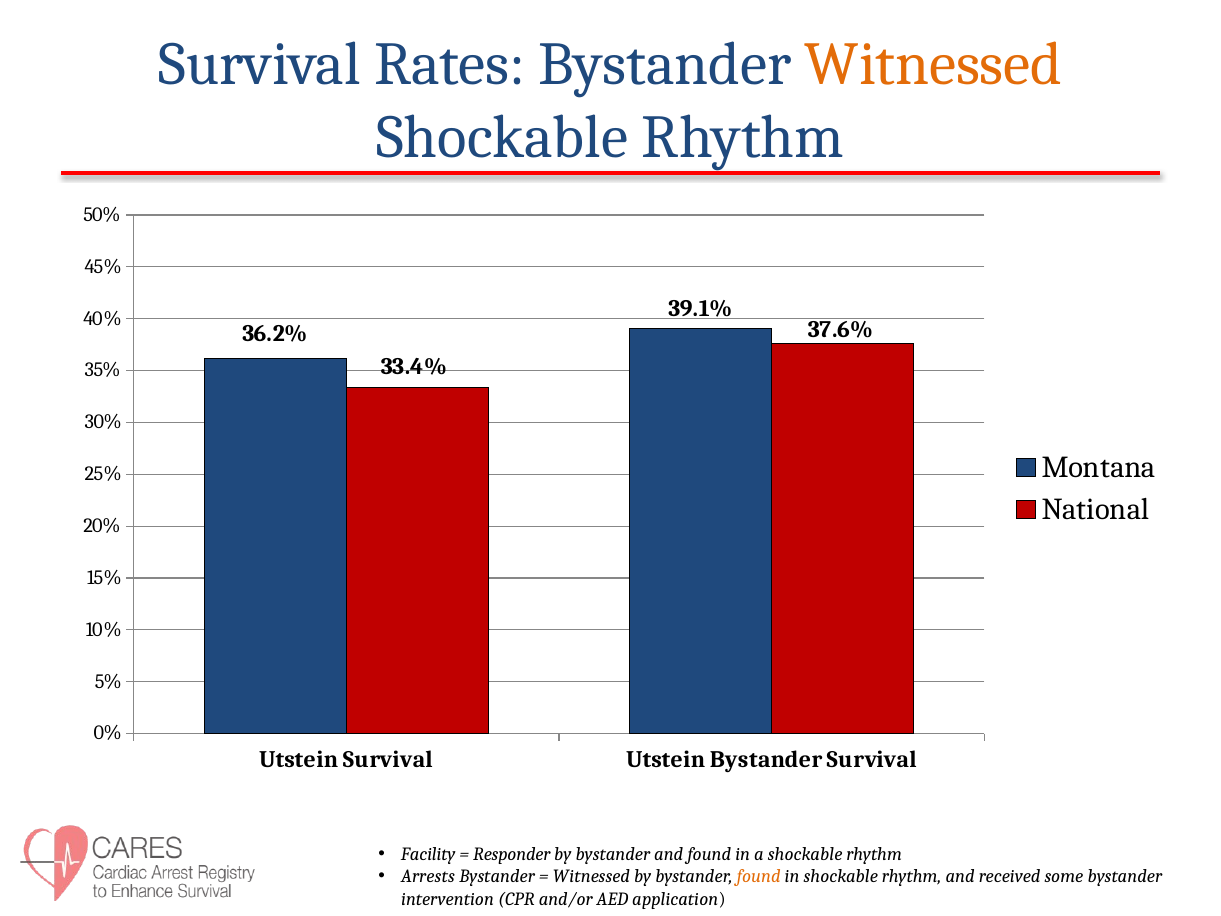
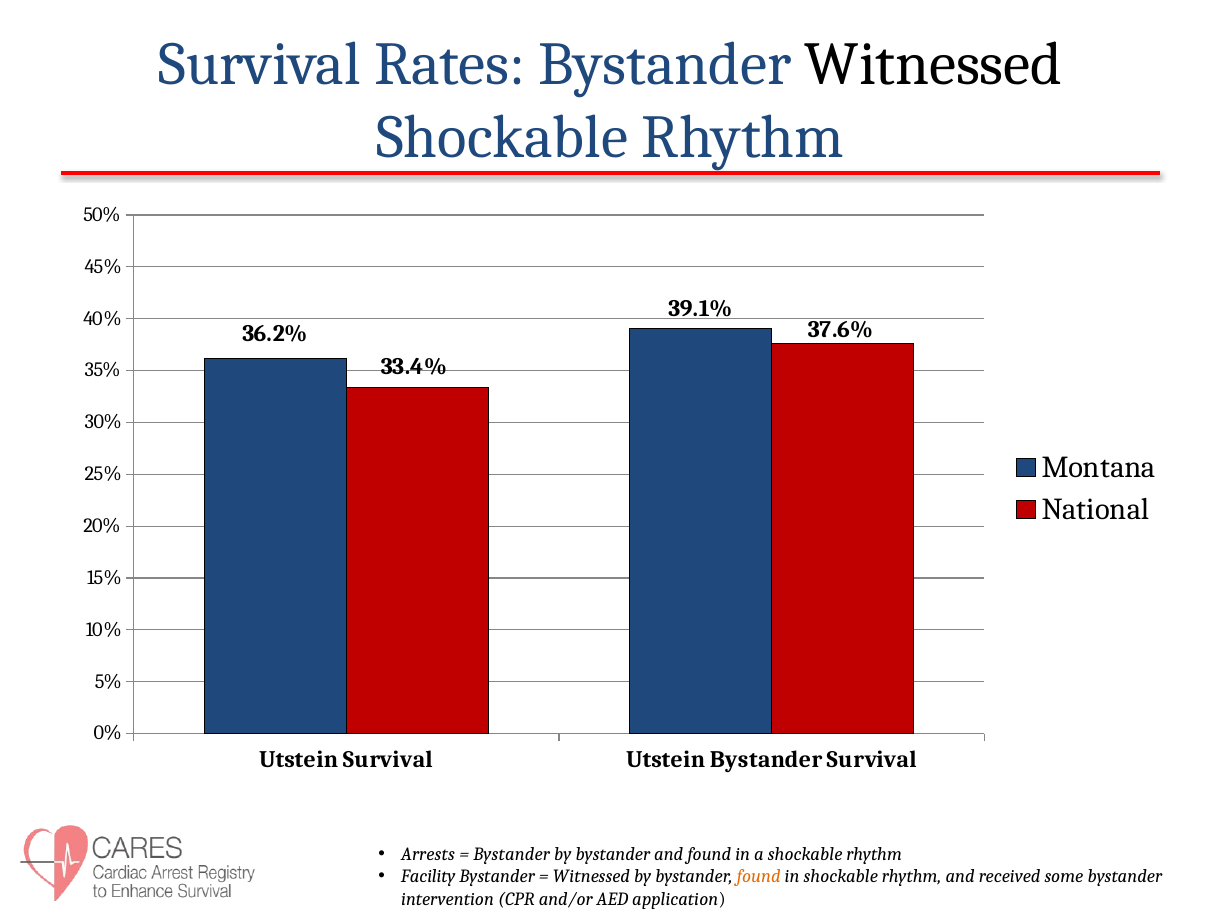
Witnessed at (933, 64) colour: orange -> black
Facility: Facility -> Arrests
Responder at (512, 854): Responder -> Bystander
Arrests: Arrests -> Facility
